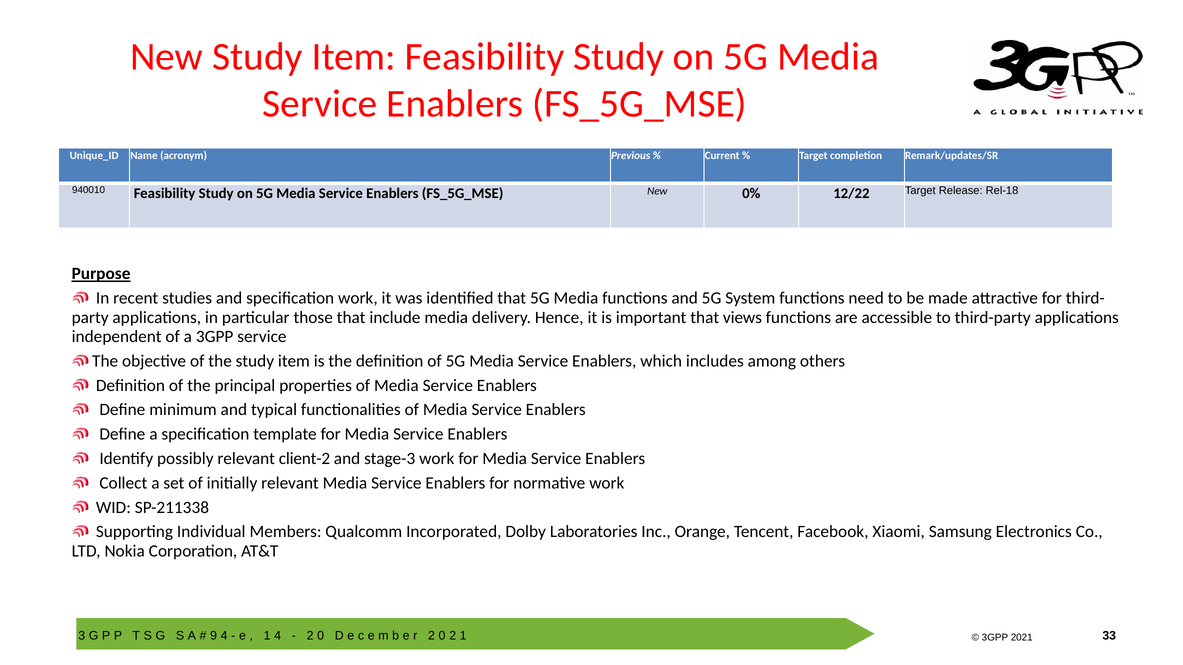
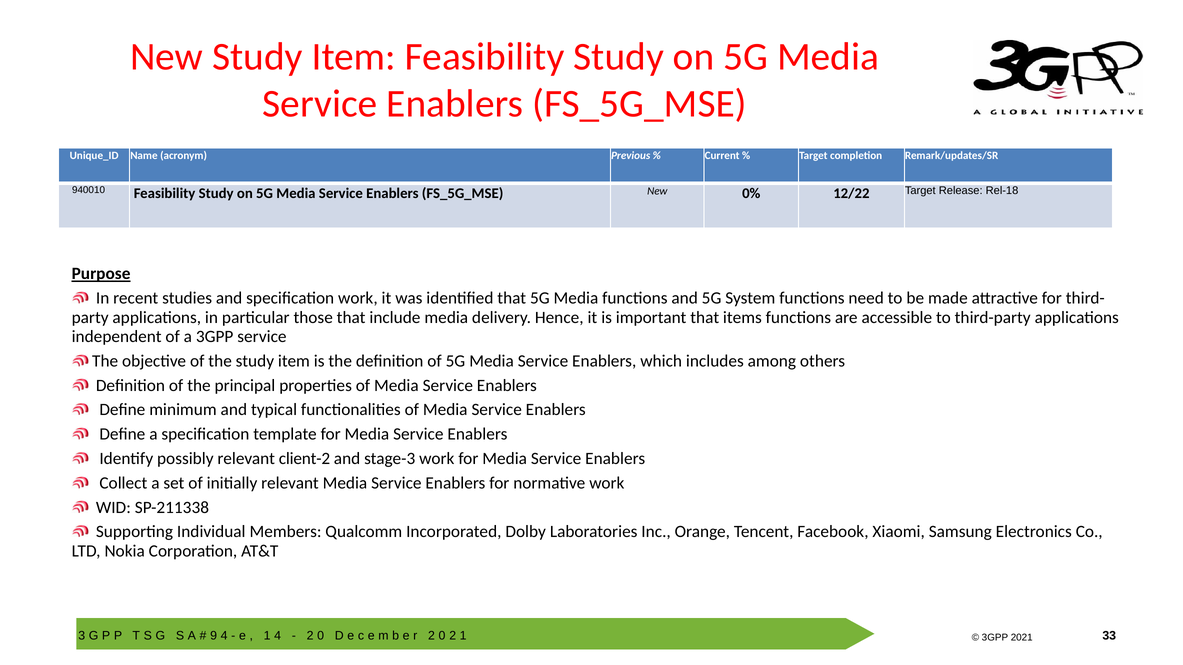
views: views -> items
